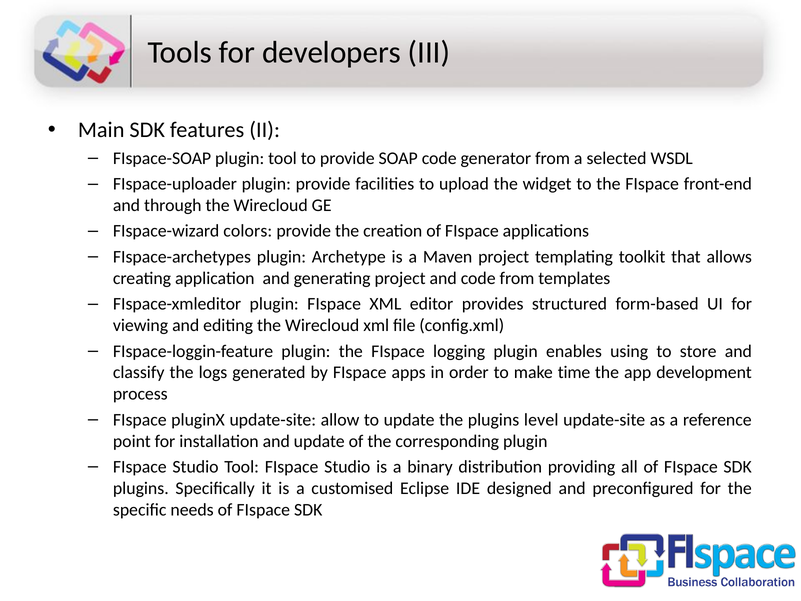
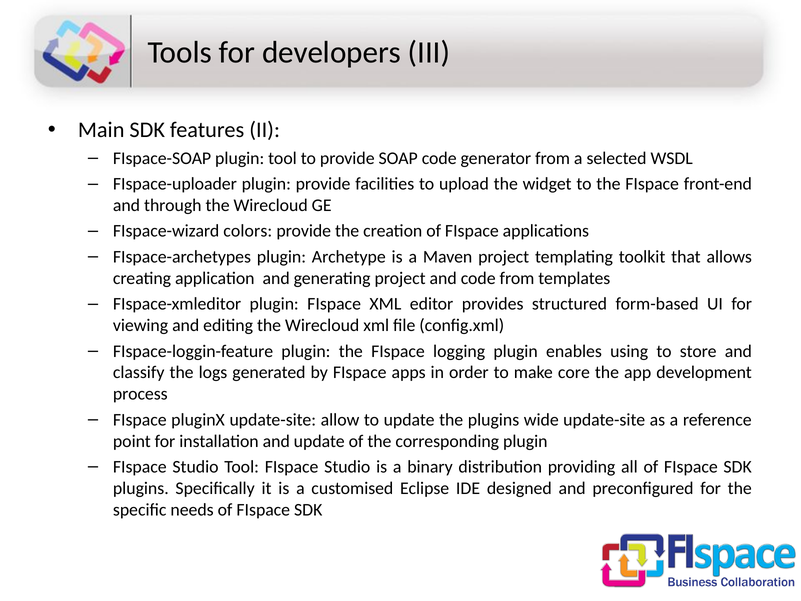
time: time -> core
level: level -> wide
